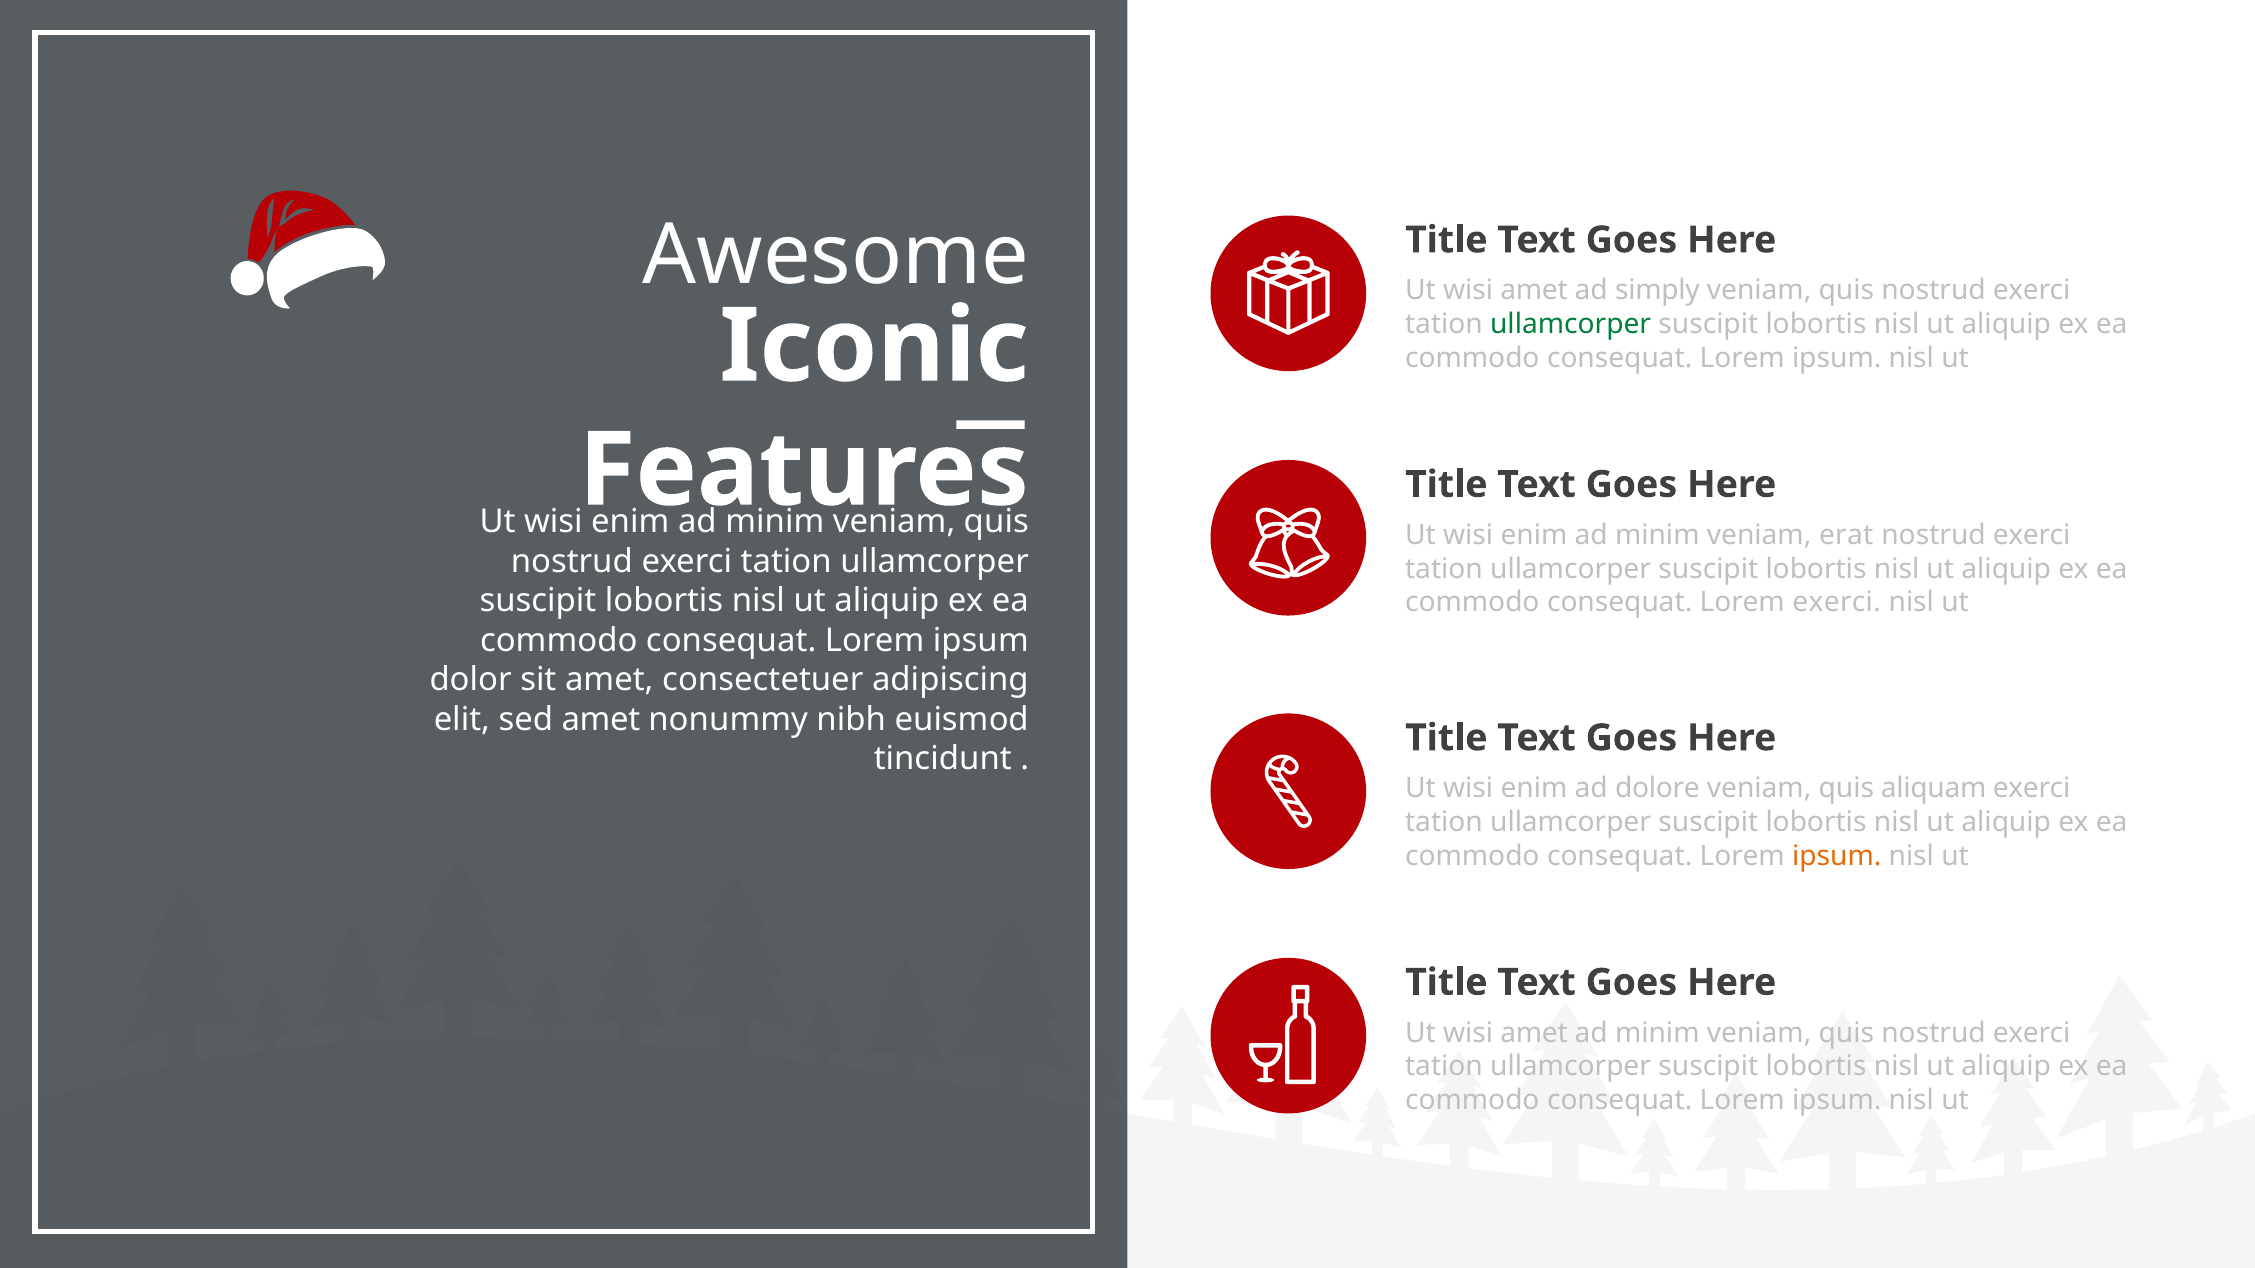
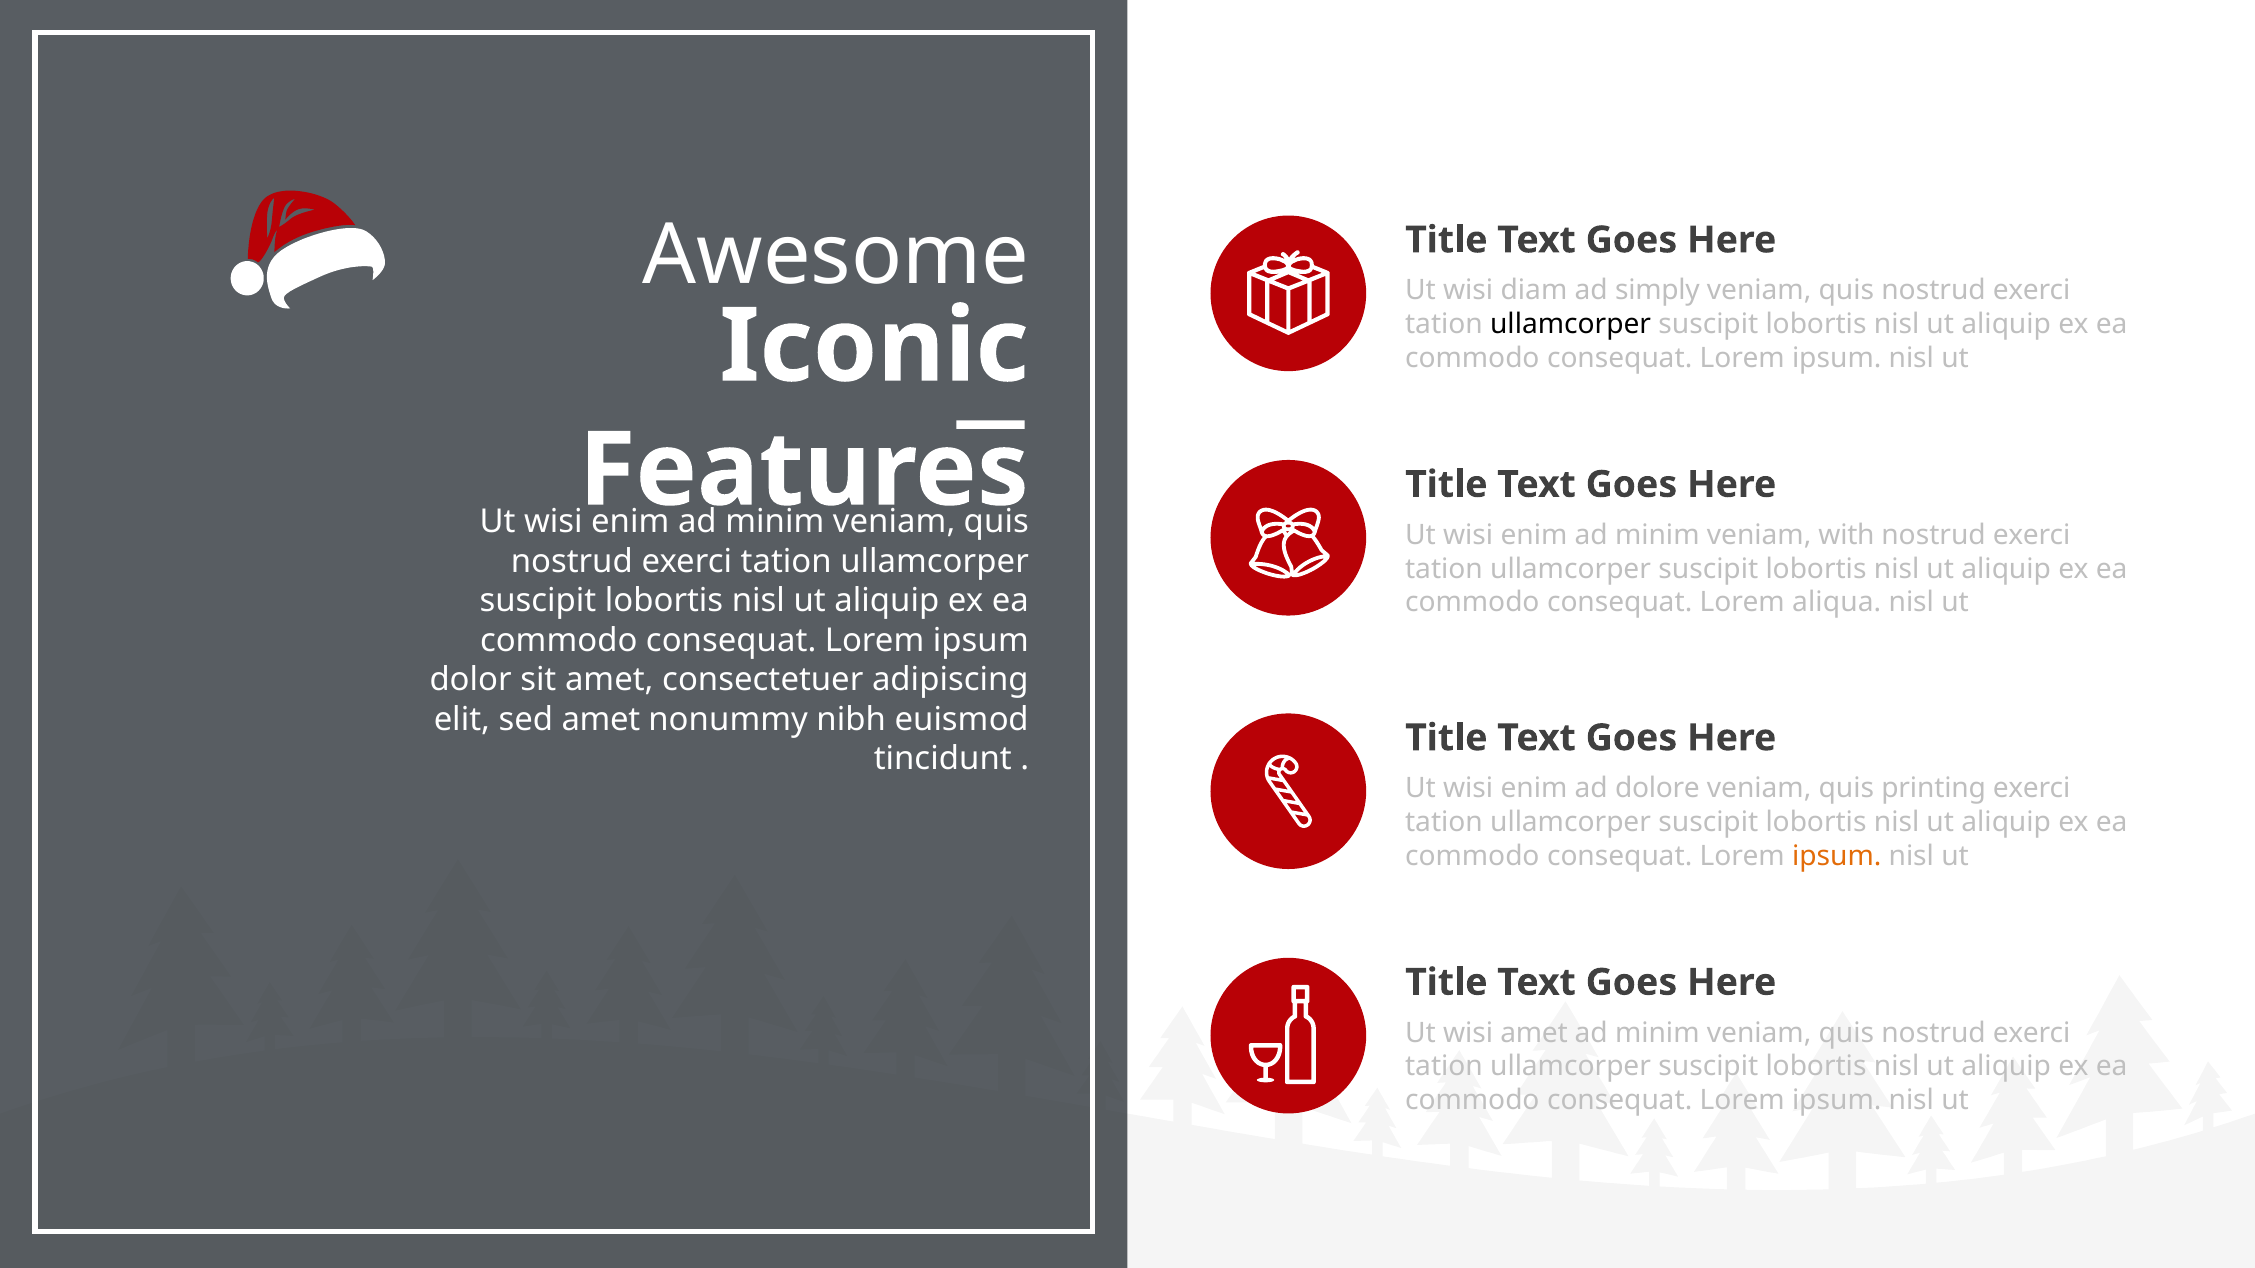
amet at (1534, 291): amet -> diam
ullamcorper at (1571, 324) colour: green -> black
erat: erat -> with
Lorem exerci: exerci -> aliqua
aliquam: aliquam -> printing
